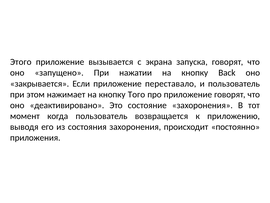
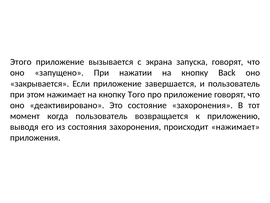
переставало: переставало -> завершается
происходит постоянно: постоянно -> нажимает
